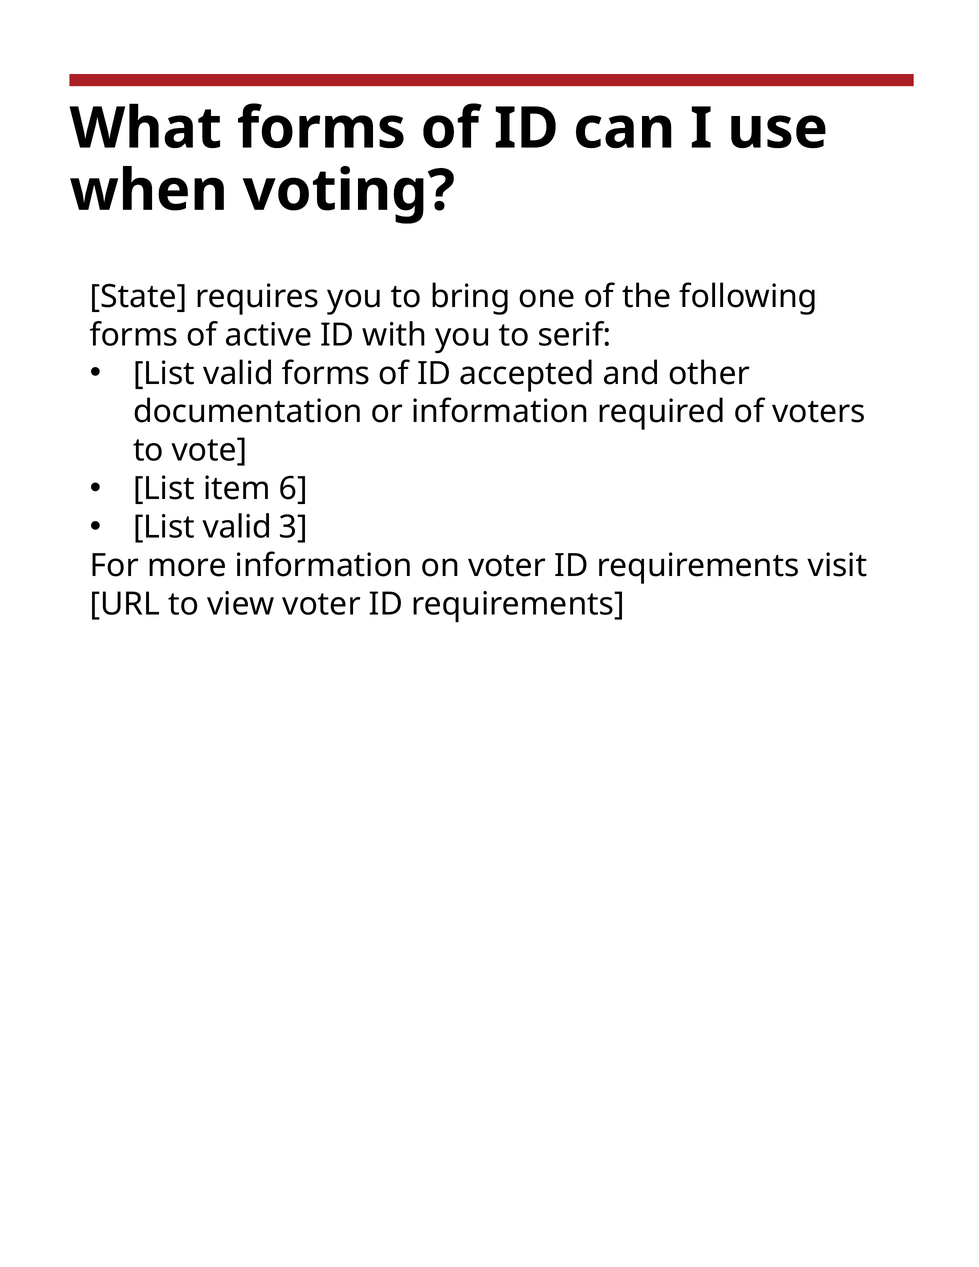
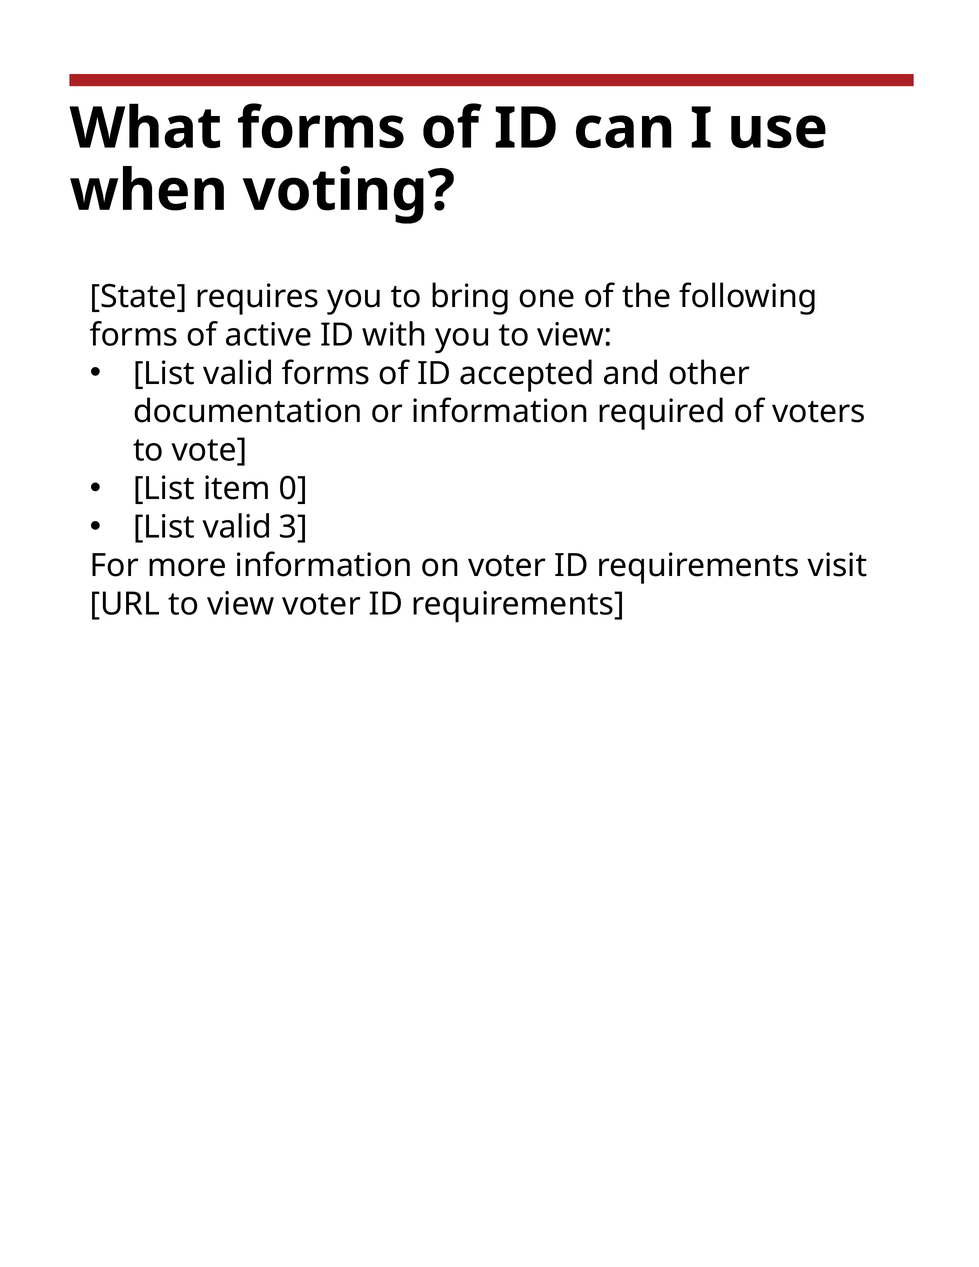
you to serif: serif -> view
6: 6 -> 0
